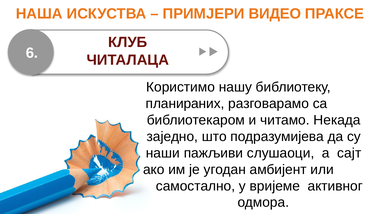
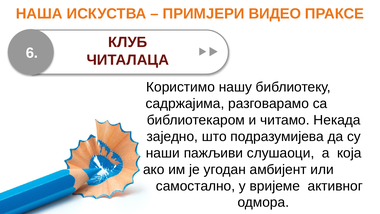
планираних: планираних -> садржајима
сајт: сајт -> која
